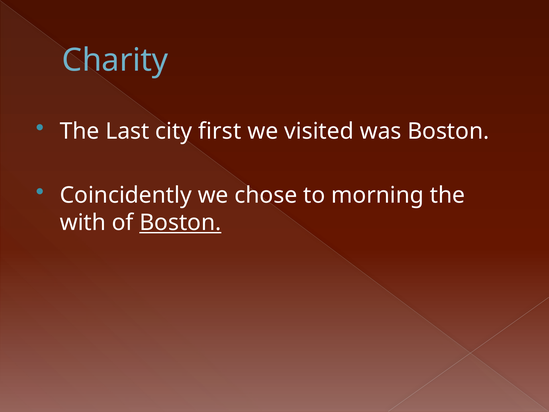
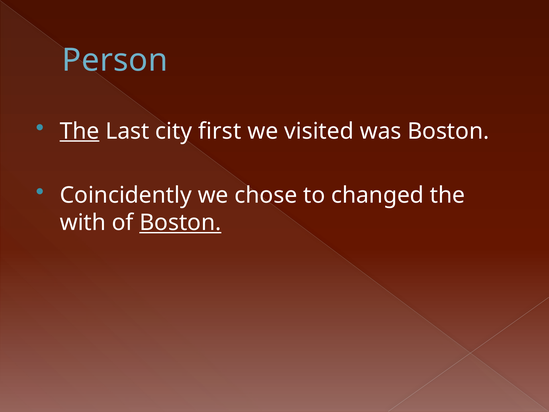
Charity: Charity -> Person
The at (80, 131) underline: none -> present
morning: morning -> changed
